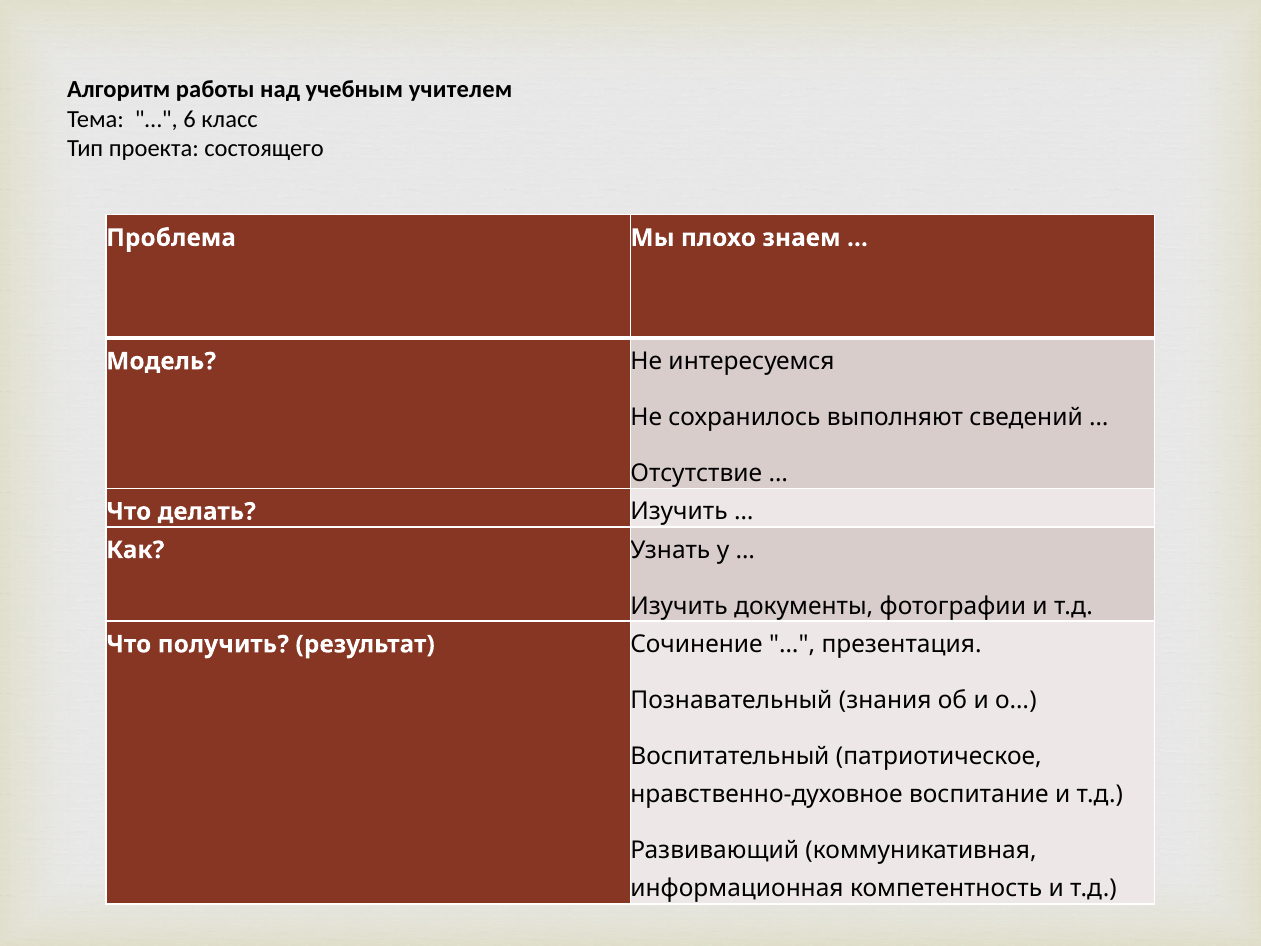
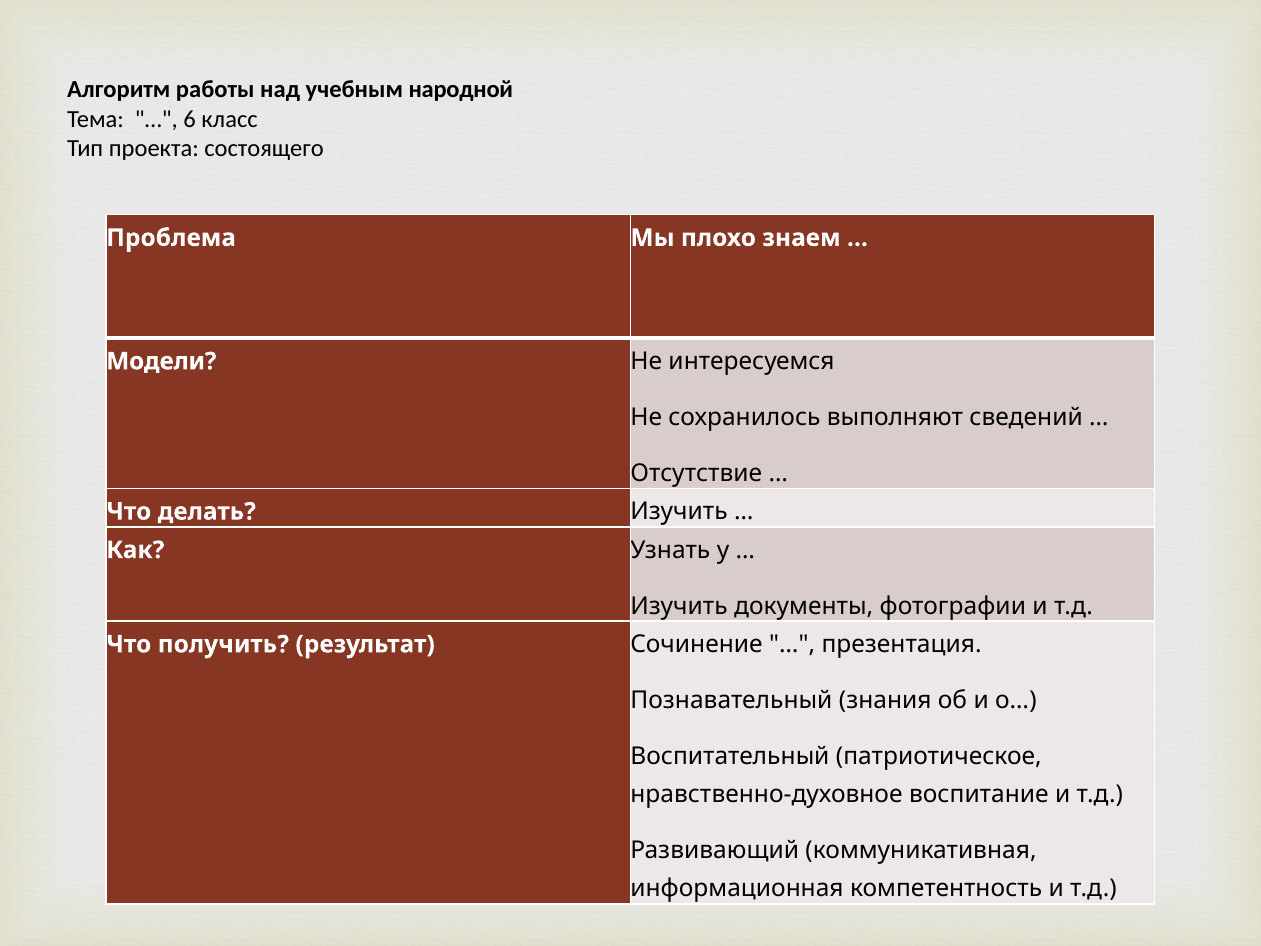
учителем: учителем -> народной
Модель: Модель -> Модели
